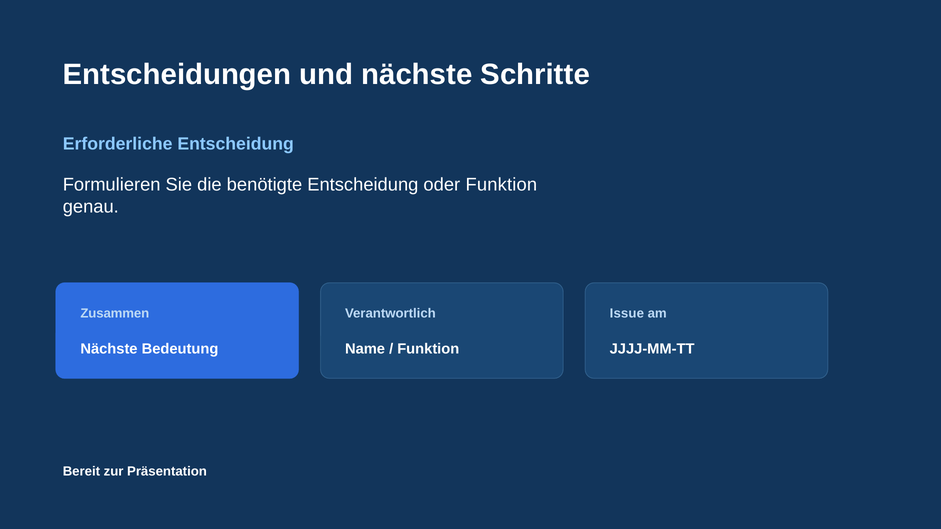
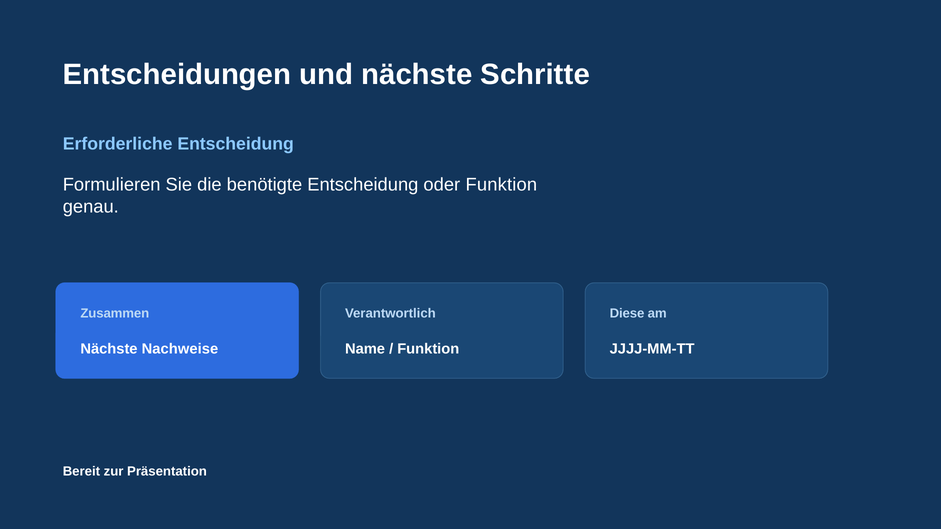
Issue: Issue -> Diese
Bedeutung: Bedeutung -> Nachweise
